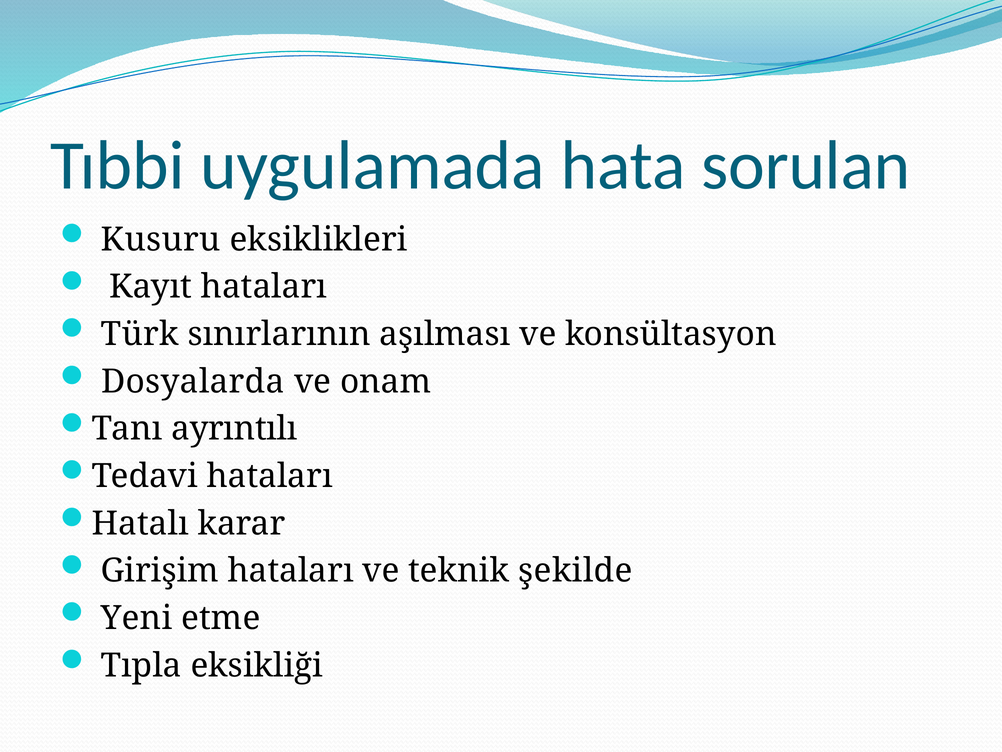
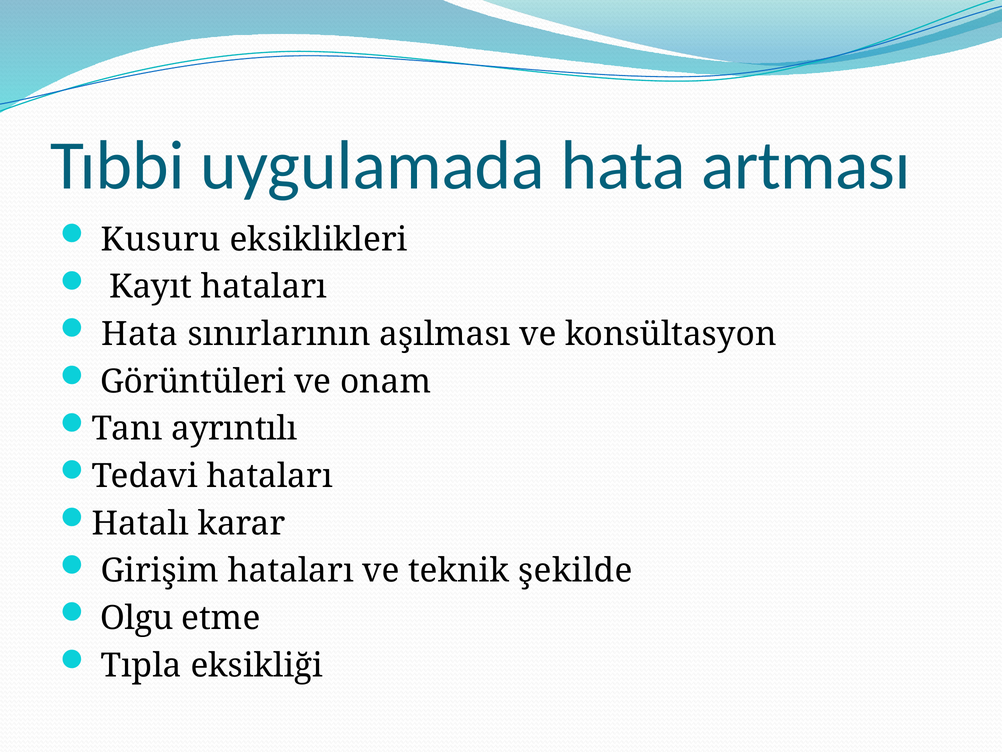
sorulan: sorulan -> artması
Türk at (140, 334): Türk -> Hata
Dosyalarda: Dosyalarda -> Görüntüleri
Yeni: Yeni -> Olgu
